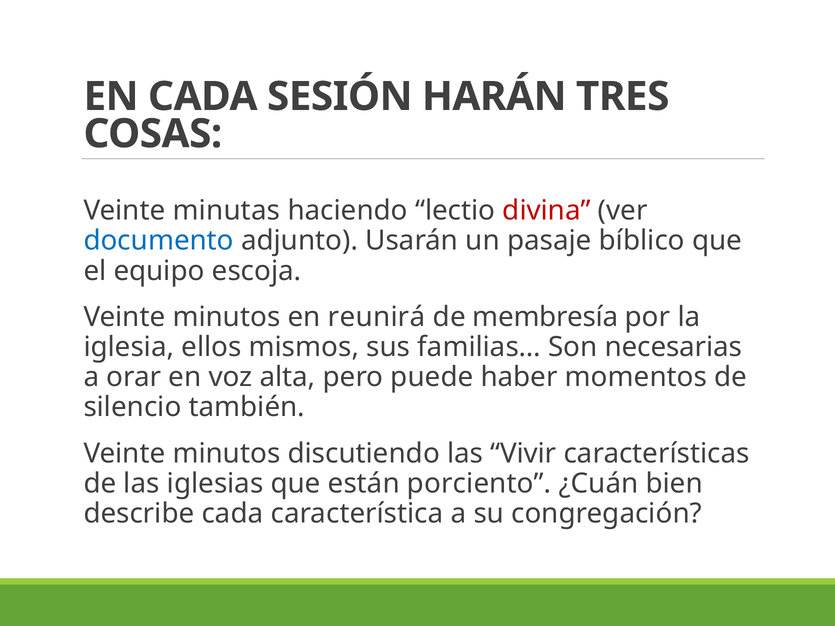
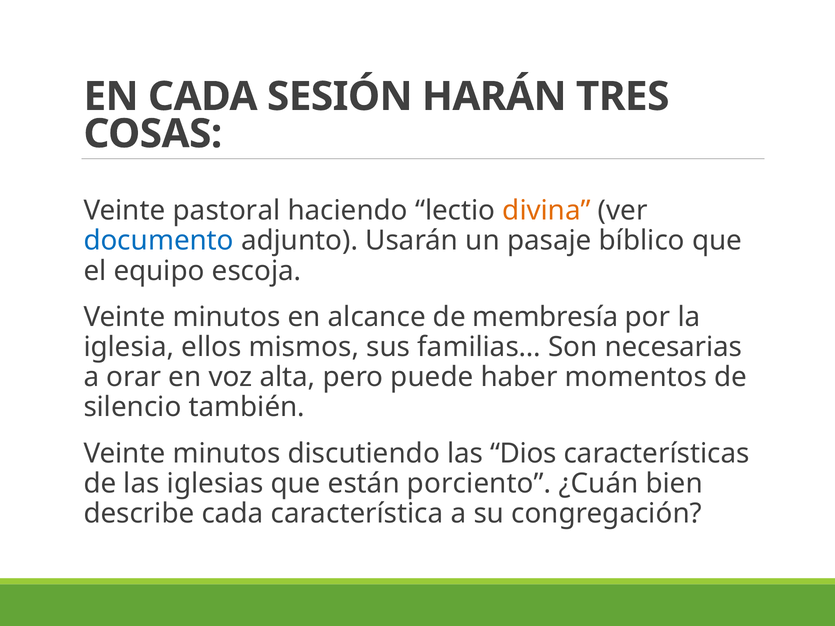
minutas: minutas -> pastoral
divina colour: red -> orange
reunirá: reunirá -> alcance
Vivir: Vivir -> Dios
